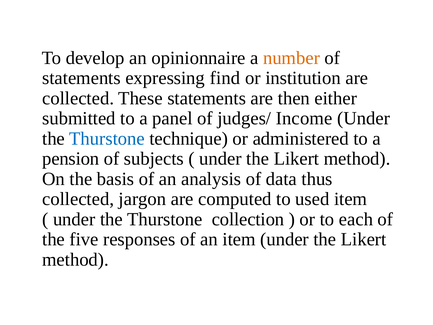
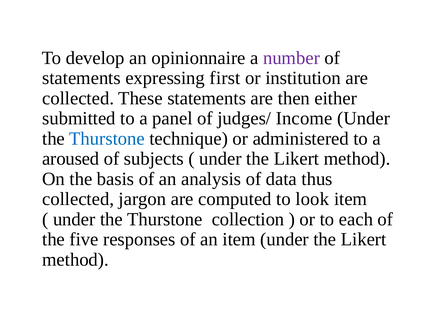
number colour: orange -> purple
find: find -> first
pension: pension -> aroused
used: used -> look
